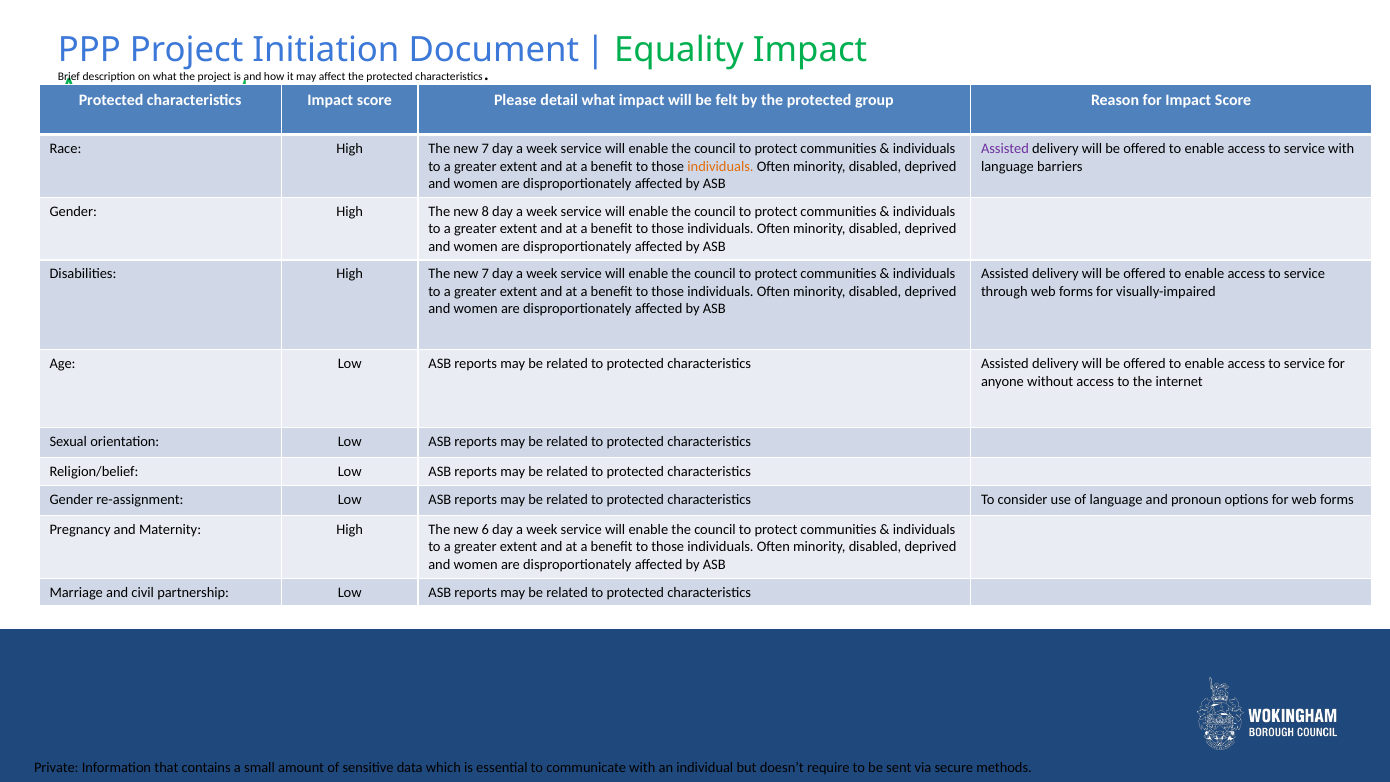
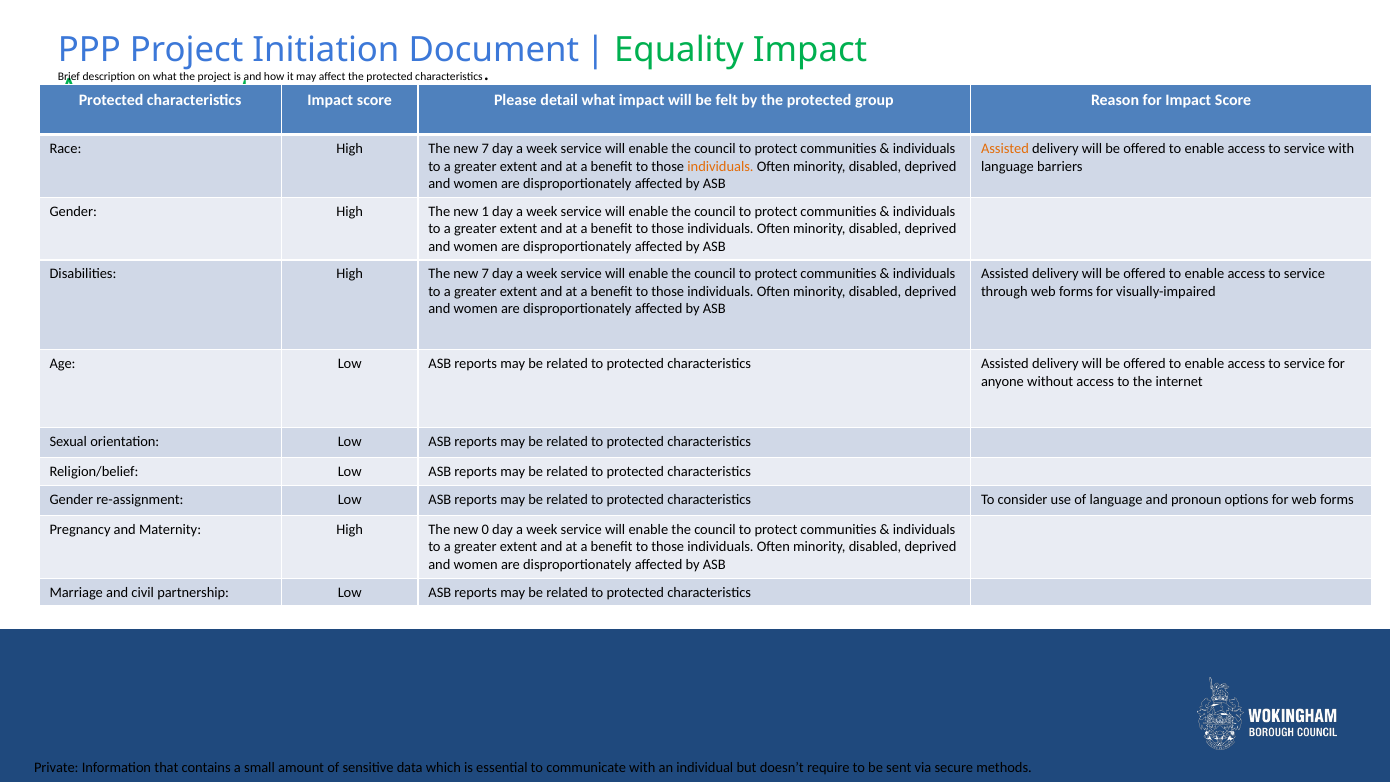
Assisted at (1005, 149) colour: purple -> orange
8: 8 -> 1
6: 6 -> 0
